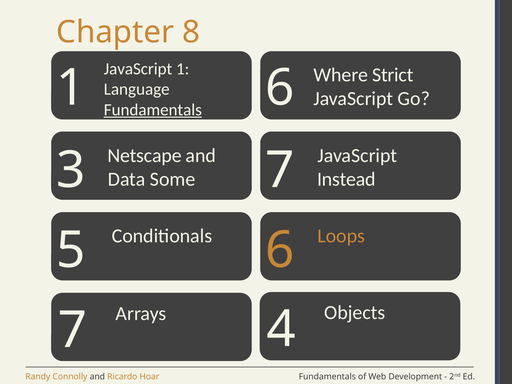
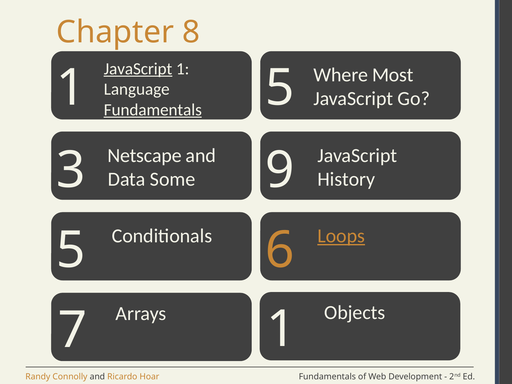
JavaScript at (138, 69) underline: none -> present
Strict: Strict -> Most
1 6: 6 -> 5
3 7: 7 -> 9
Instead: Instead -> History
Loops underline: none -> present
Arrays 4: 4 -> 1
